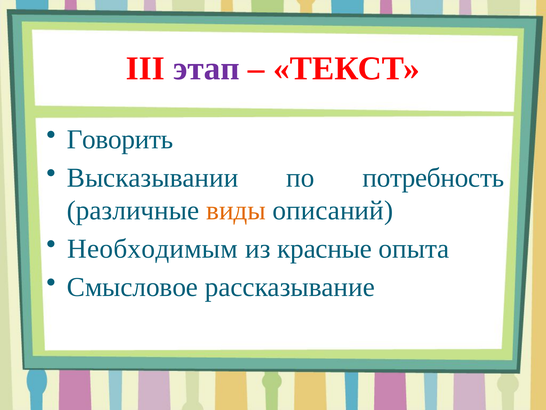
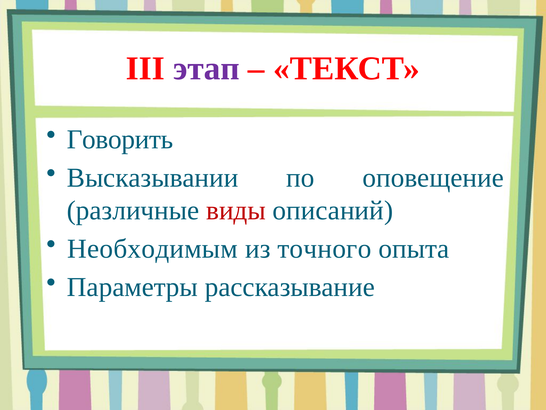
потребность: потребность -> оповещение
виды colour: orange -> red
красные: красные -> точного
Смысловое: Смысловое -> Параметры
